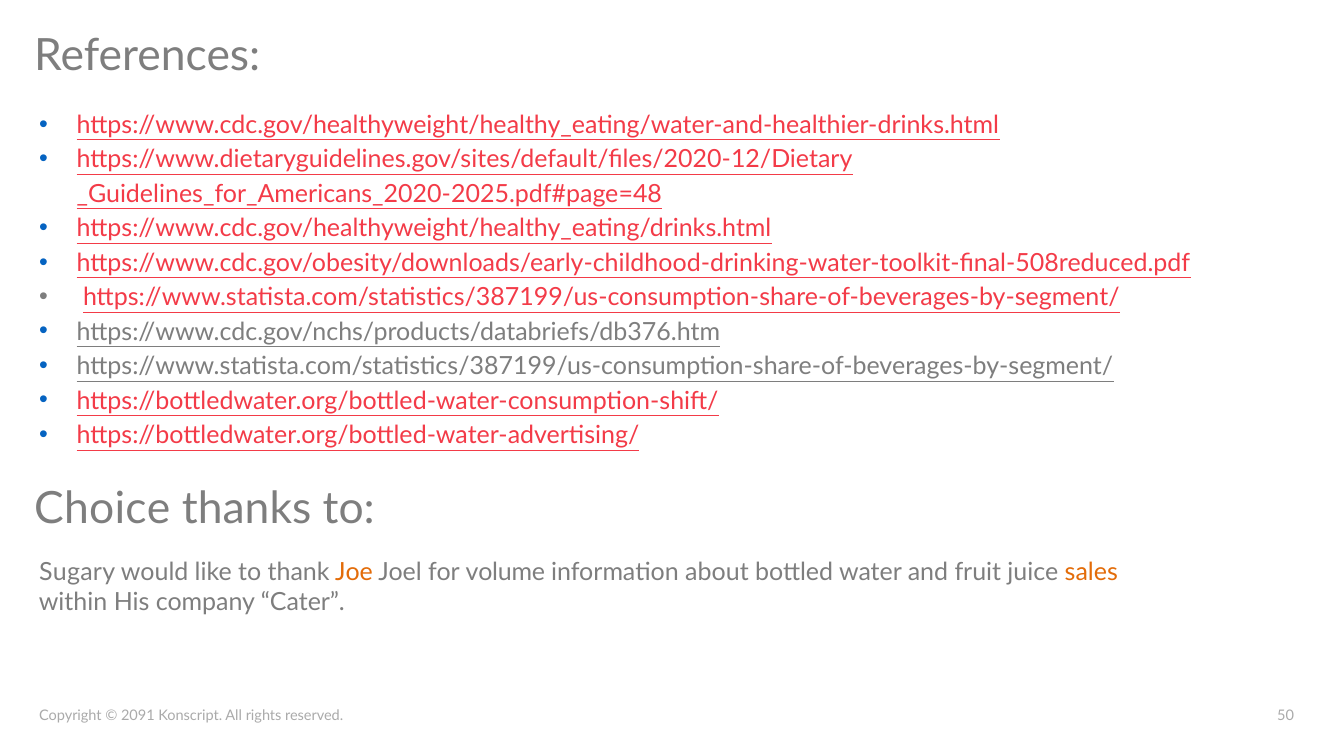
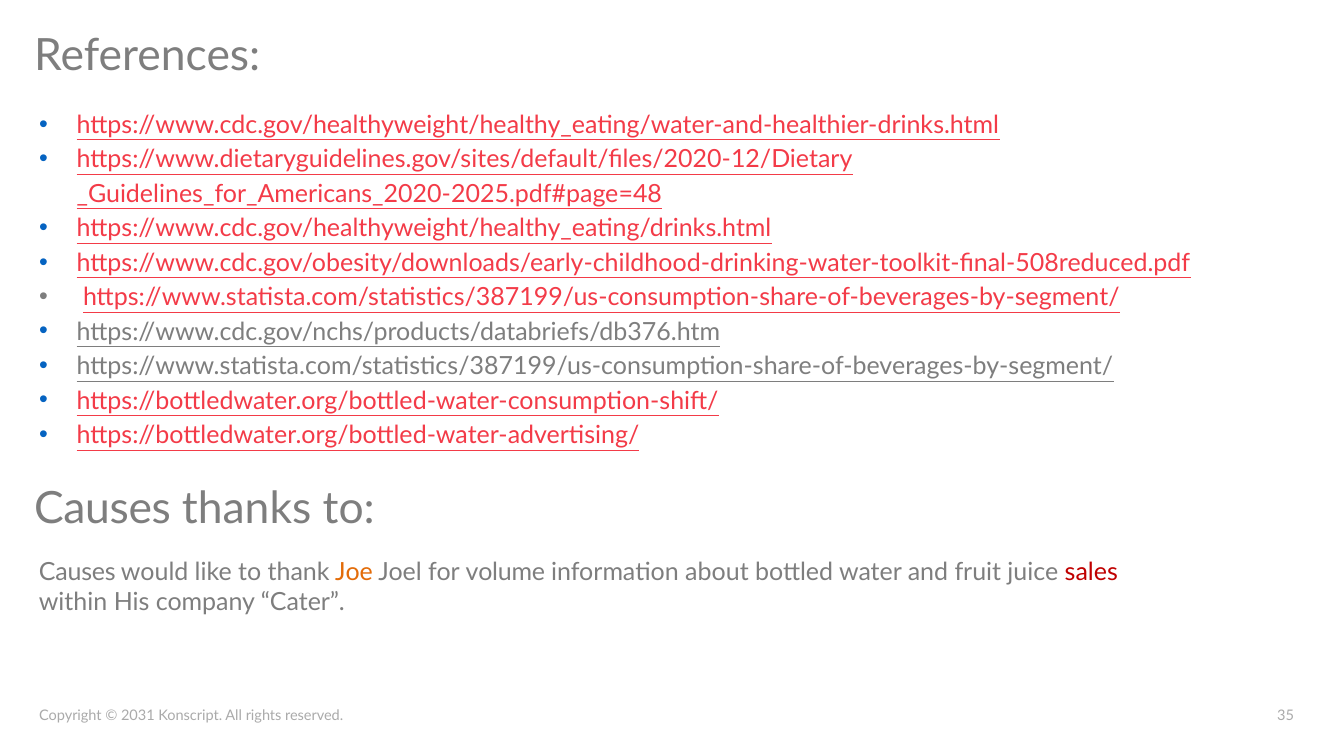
Choice at (102, 509): Choice -> Causes
Sugary at (77, 572): Sugary -> Causes
sales colour: orange -> red
2091: 2091 -> 2031
50: 50 -> 35
